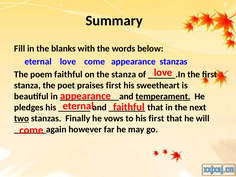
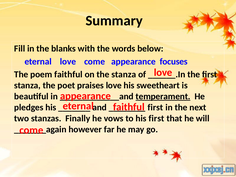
appearance stanzas: stanzas -> focuses
praises first: first -> love
that at (155, 107): that -> first
two underline: present -> none
